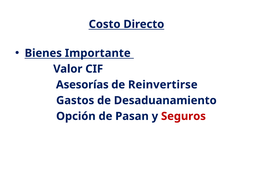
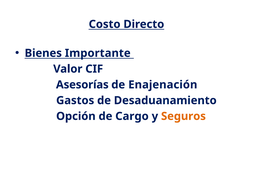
Reinvertirse: Reinvertirse -> Enajenación
Pasan: Pasan -> Cargo
Seguros colour: red -> orange
